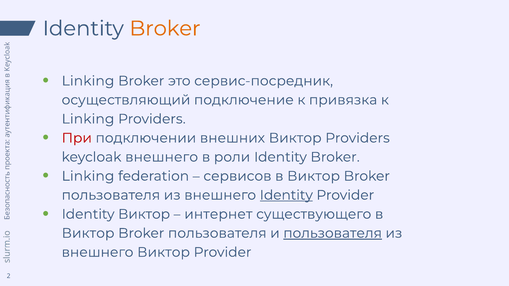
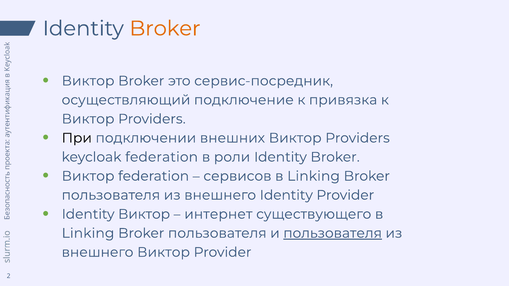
Linking at (88, 81): Linking -> Виктор
Linking at (88, 119): Linking -> Виктор
При colour: red -> black
keycloak внешнего: внешнего -> federation
Linking at (88, 176): Linking -> Виктор
Виктор at (314, 176): Виктор -> Linking
Identity at (286, 195) underline: present -> none
Виктор at (88, 233): Виктор -> Linking
